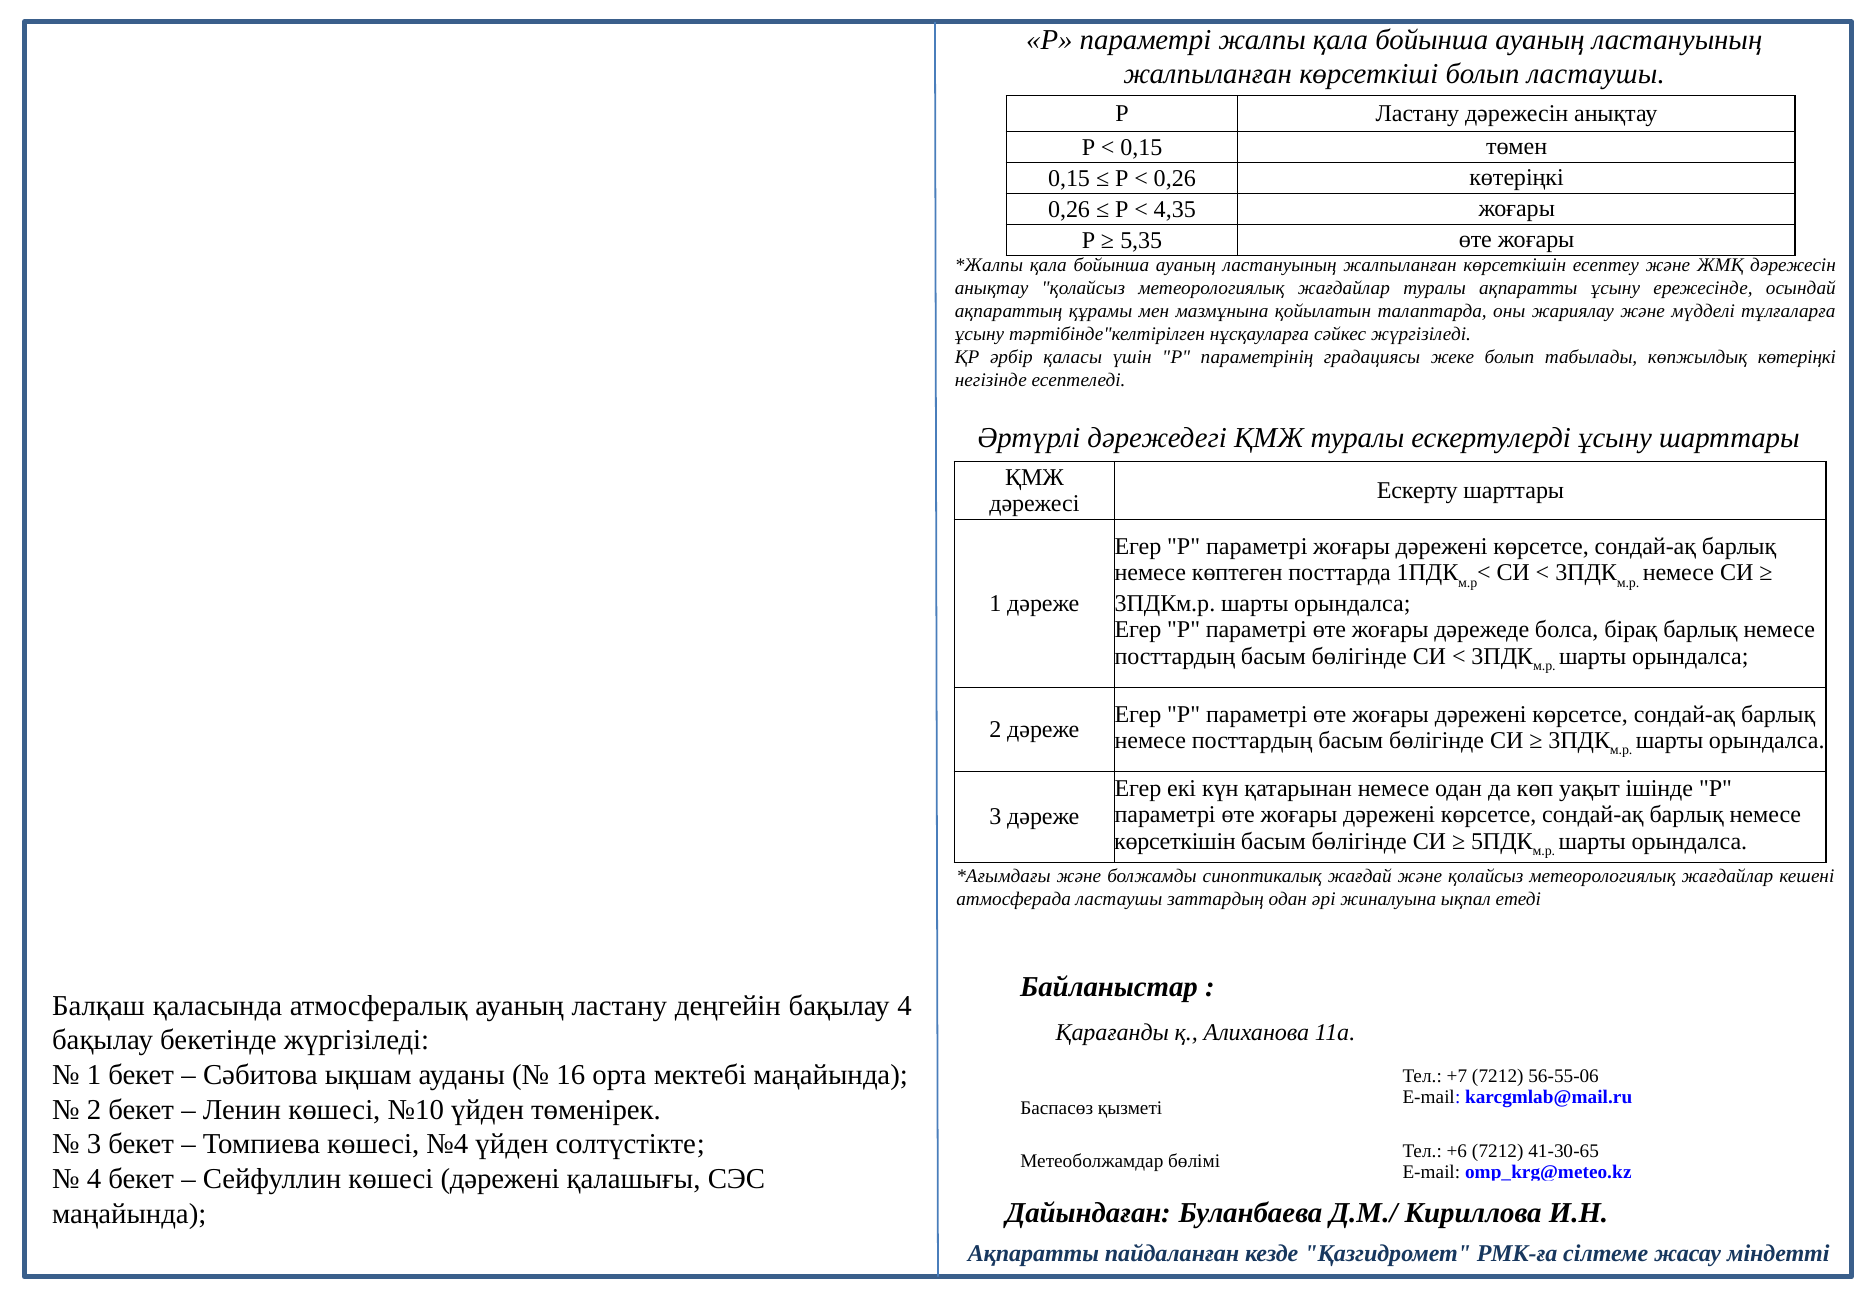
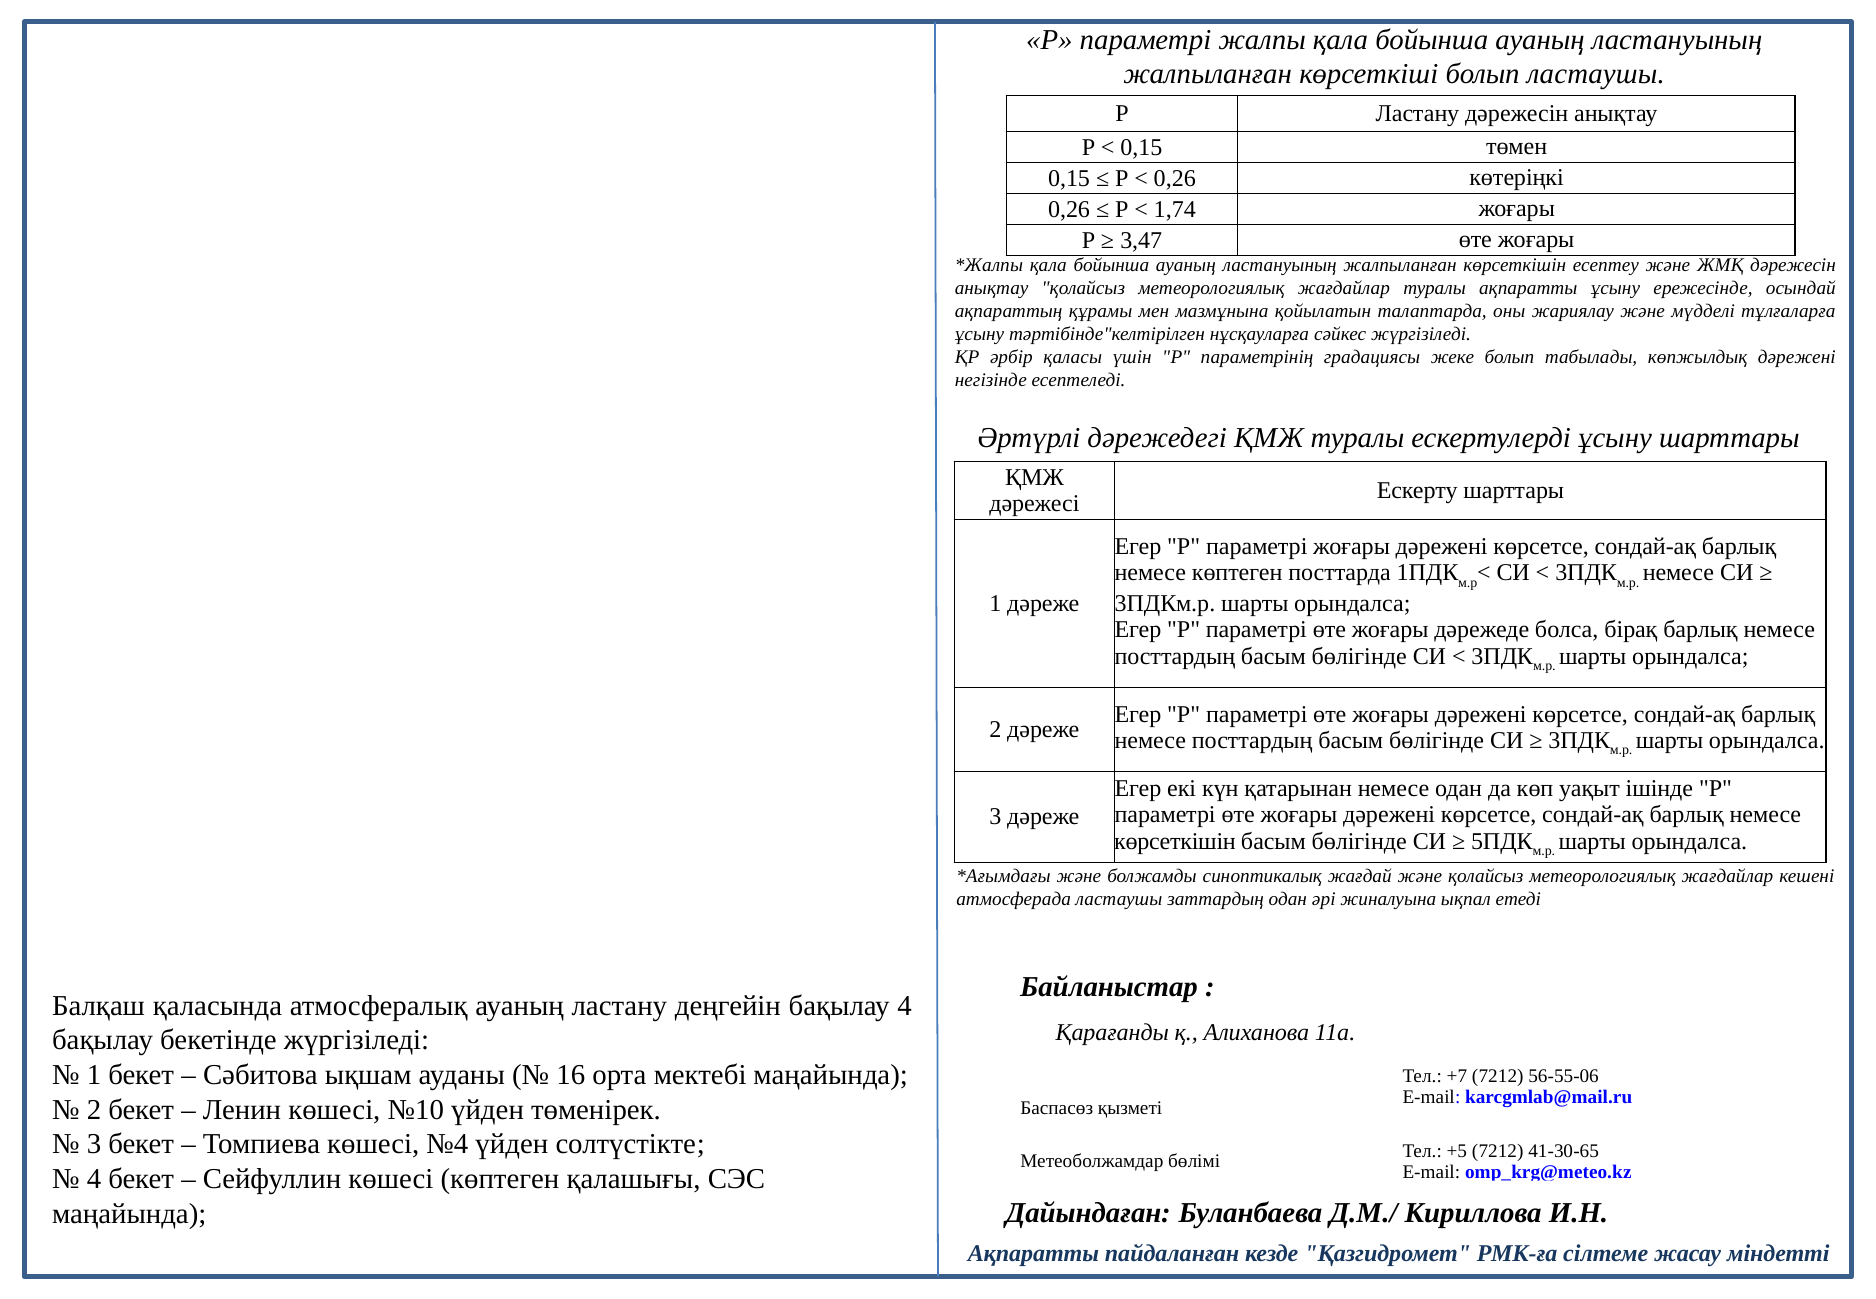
4,35: 4,35 -> 1,74
5,35: 5,35 -> 3,47
көпжылдық көтеріңкі: көтеріңкі -> дәрежені
+6: +6 -> +5
көшесі дәрежені: дәрежені -> көптеген
